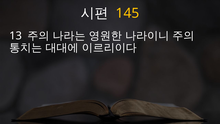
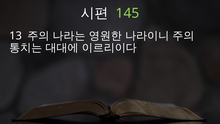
145 colour: yellow -> light green
